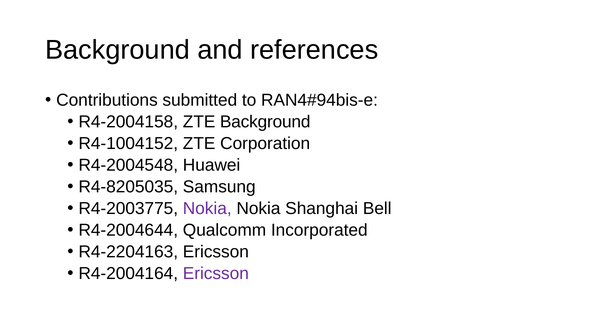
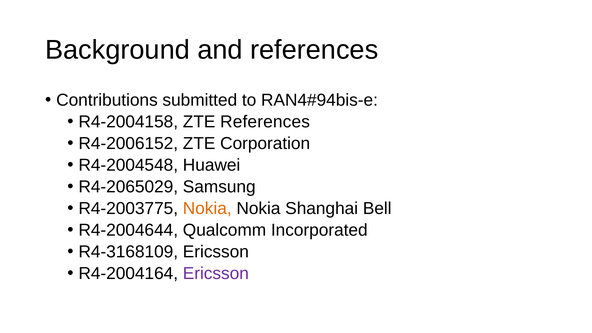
ZTE Background: Background -> References
R4-1004152: R4-1004152 -> R4-2006152
R4-8205035: R4-8205035 -> R4-2065029
Nokia at (207, 209) colour: purple -> orange
R4-2204163: R4-2204163 -> R4-3168109
